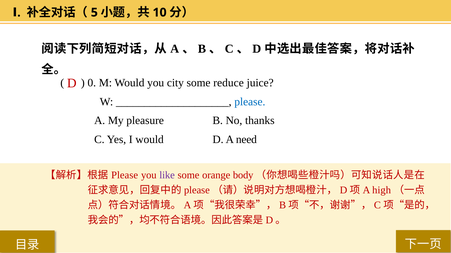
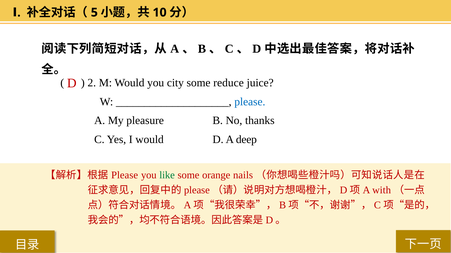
0: 0 -> 2
need: need -> deep
like colour: purple -> green
body: body -> nails
high: high -> with
